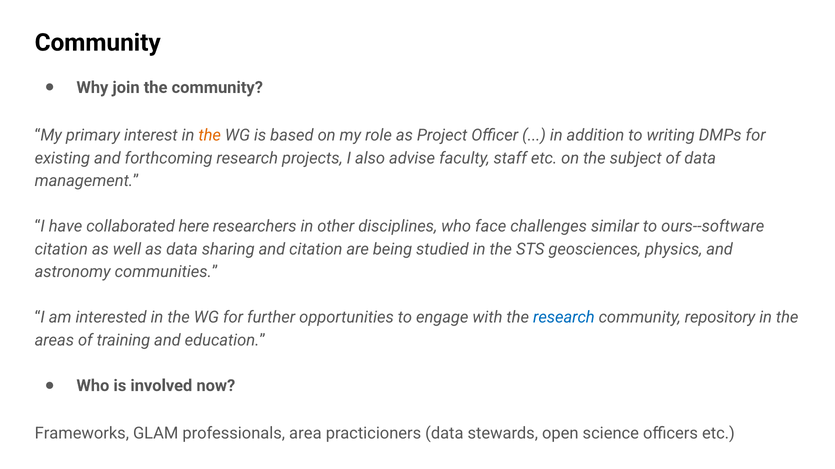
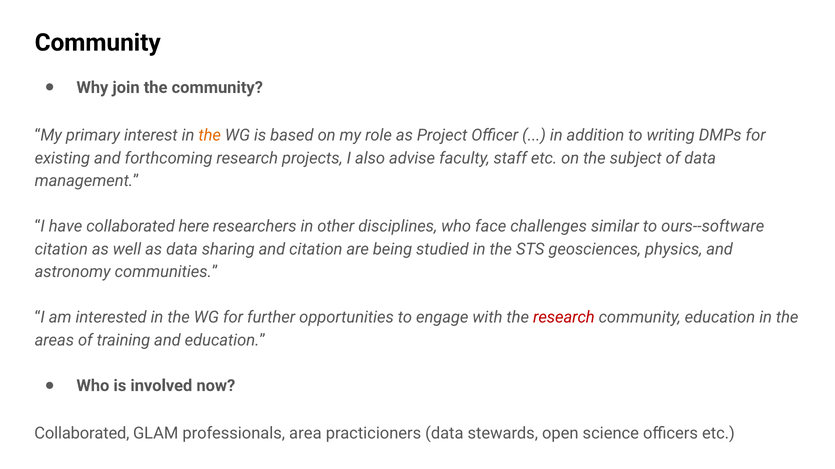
research at (564, 318) colour: blue -> red
community repository: repository -> education
Frameworks at (82, 434): Frameworks -> Collaborated
